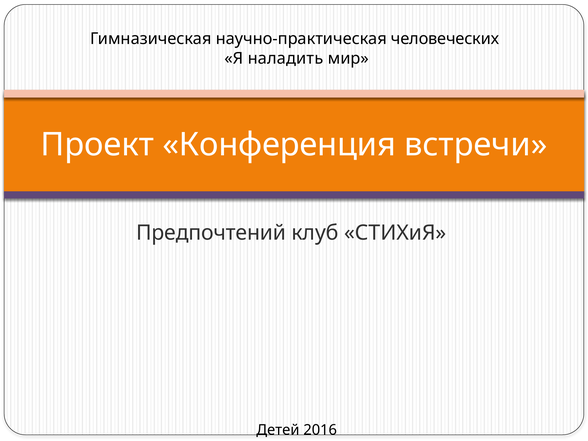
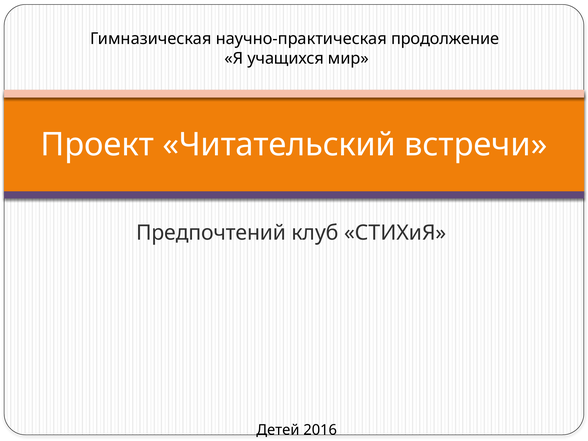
человеческих: человеческих -> продолжение
наладить: наладить -> учащихся
Конференция: Конференция -> Читательский
